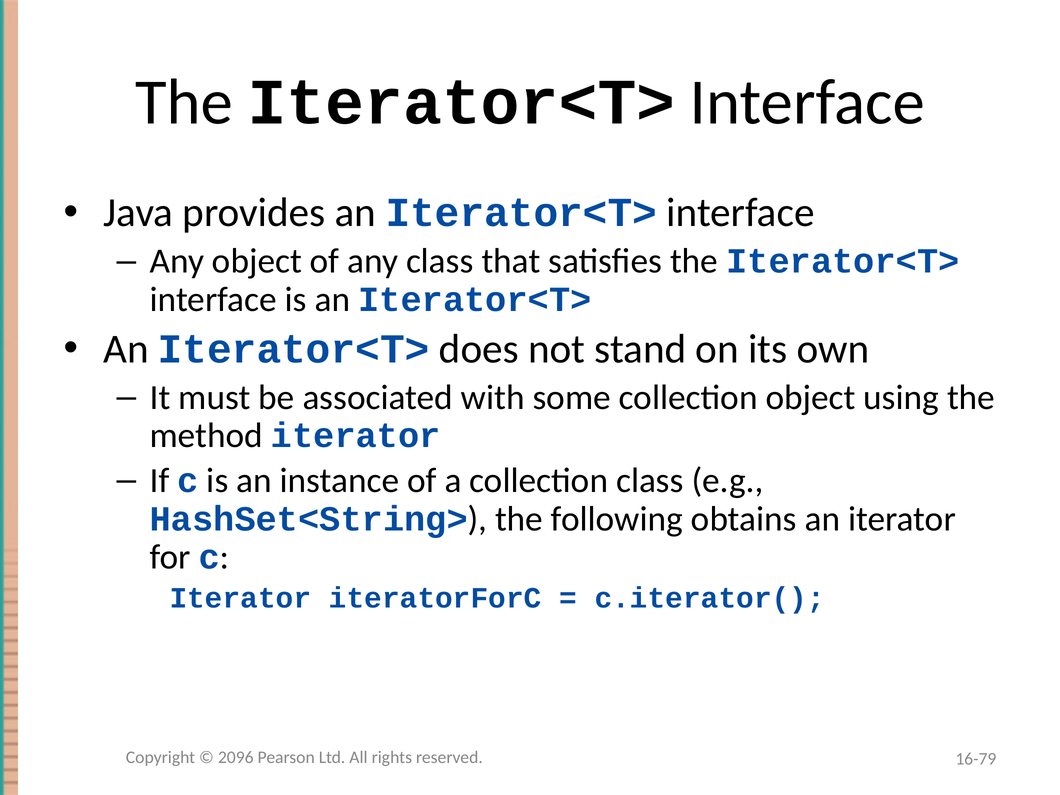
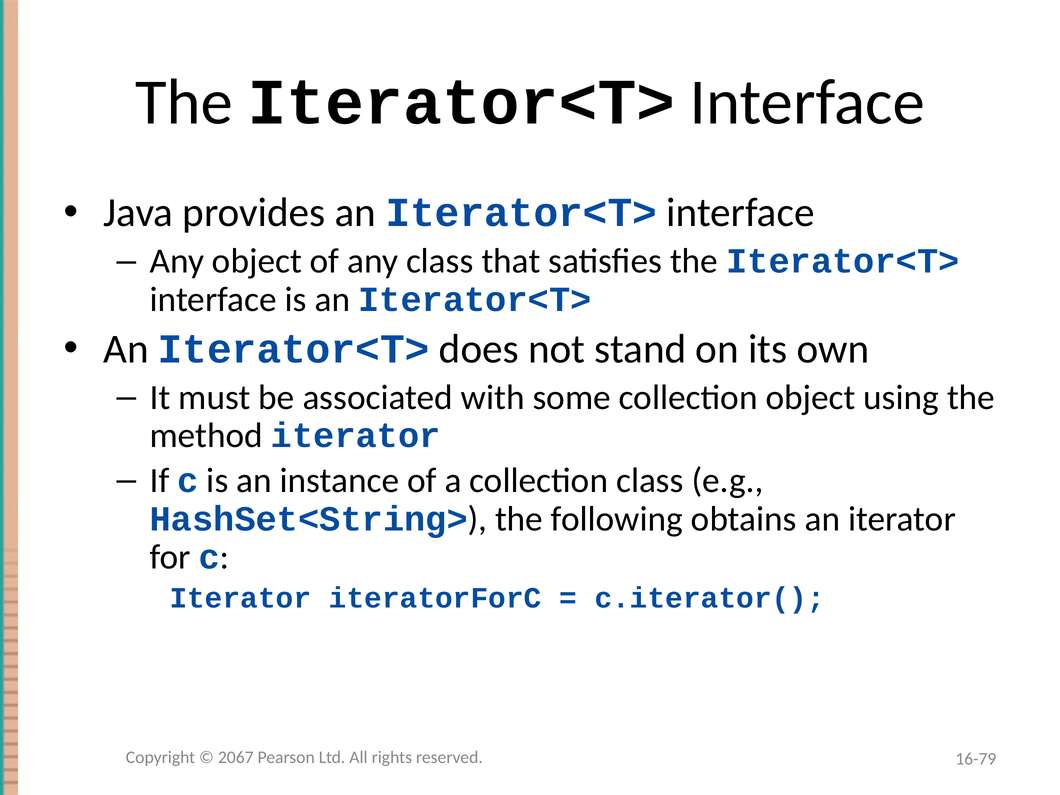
2096: 2096 -> 2067
